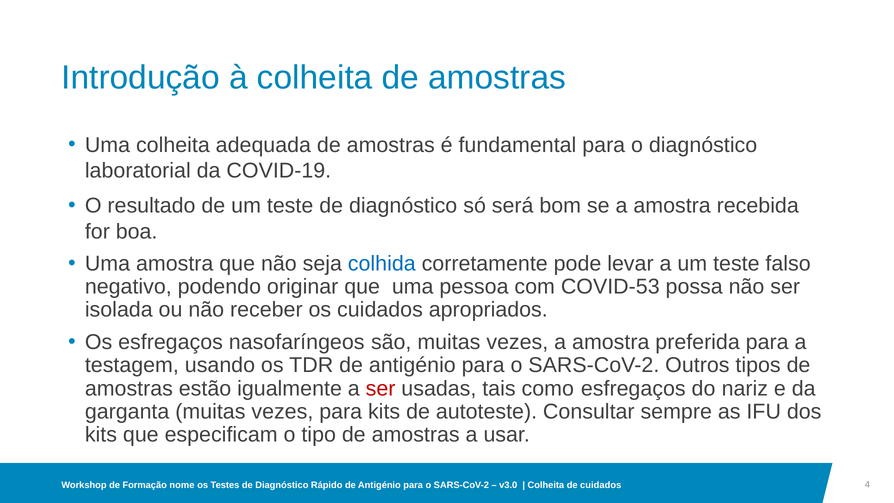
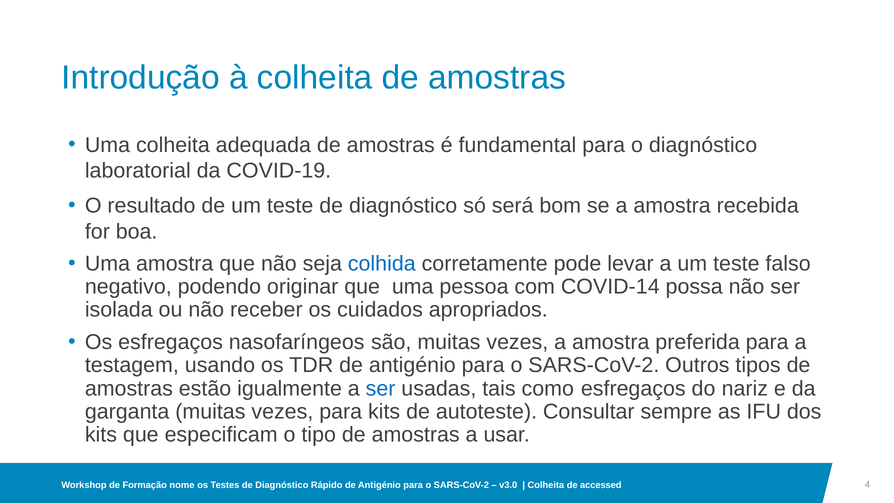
COVID-53: COVID-53 -> COVID-14
ser at (381, 388) colour: red -> blue
de cuidados: cuidados -> accessed
